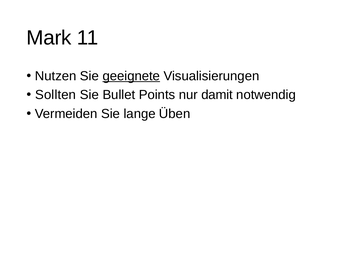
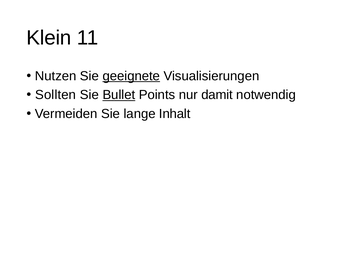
Mark: Mark -> Klein
Bullet underline: none -> present
Üben: Üben -> Inhalt
